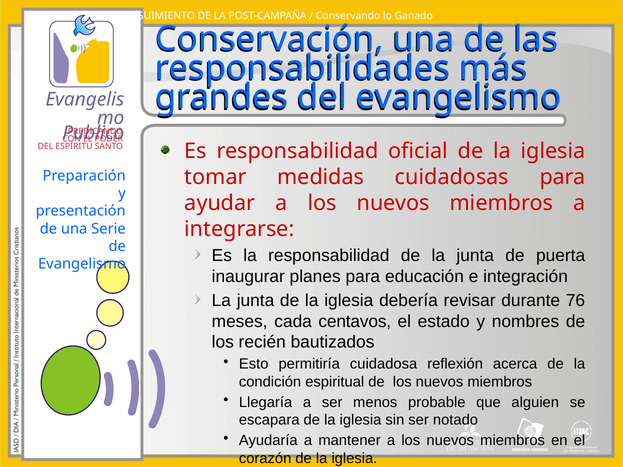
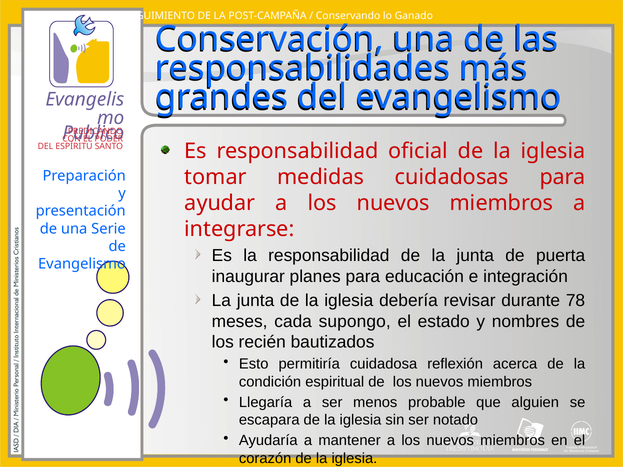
76: 76 -> 78
centavos: centavos -> supongo
